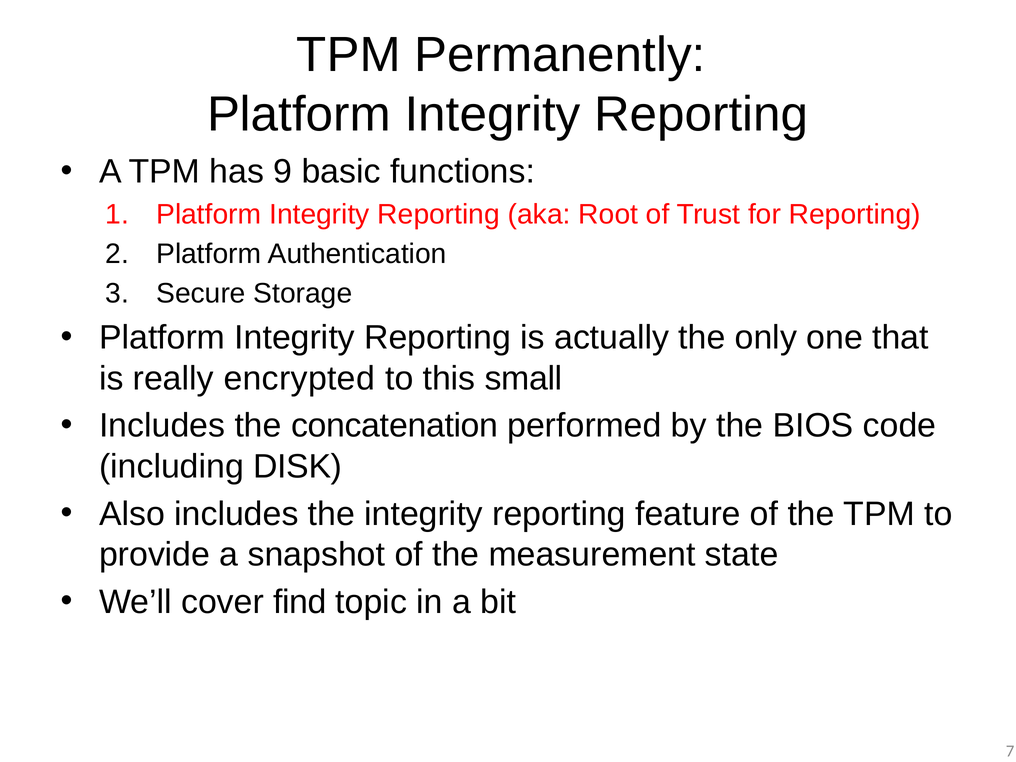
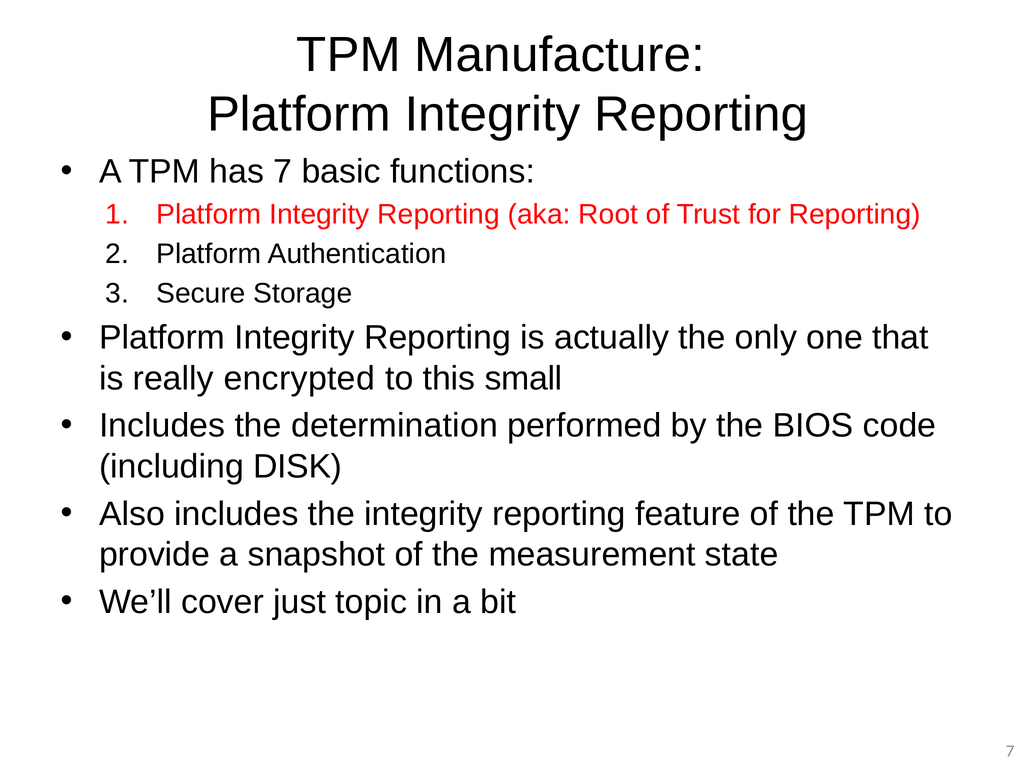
Permanently: Permanently -> Manufacture
has 9: 9 -> 7
concatenation: concatenation -> determination
find: find -> just
